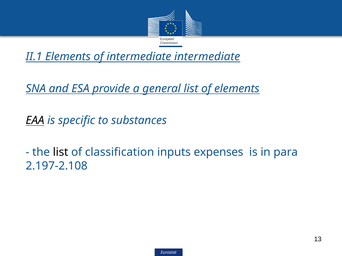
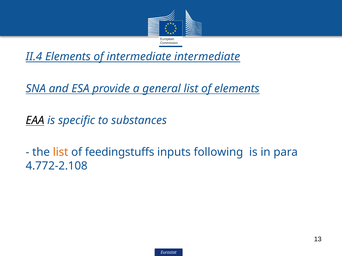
II.1: II.1 -> II.4
list at (61, 153) colour: black -> orange
classification: classification -> feedingstuffs
expenses: expenses -> following
2.197-2.108: 2.197-2.108 -> 4.772-2.108
